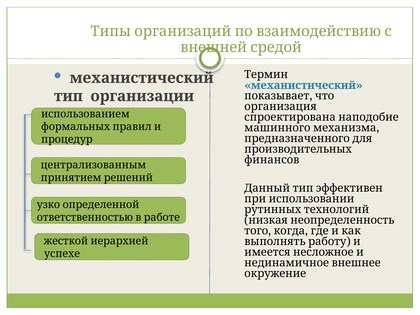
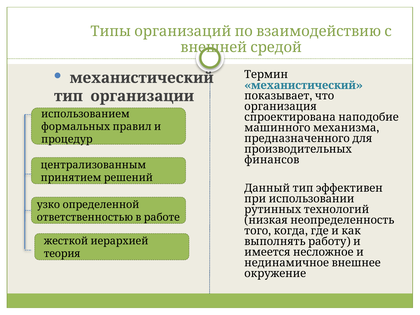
успехе: успехе -> теория
